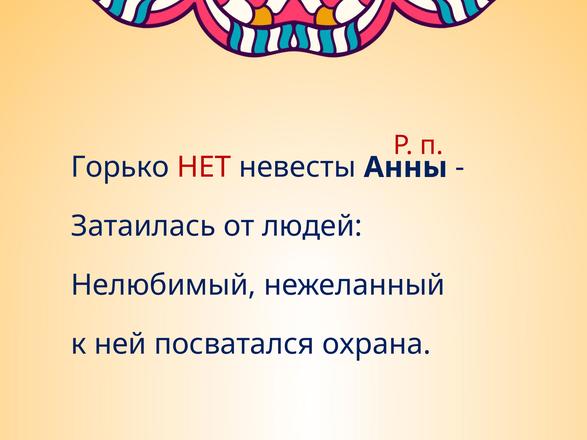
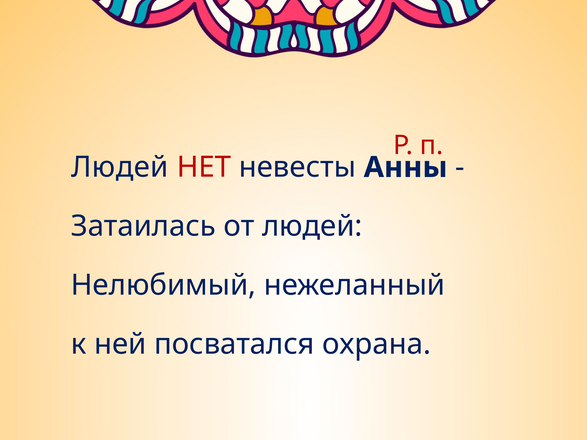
Горько at (120, 167): Горько -> Людей
